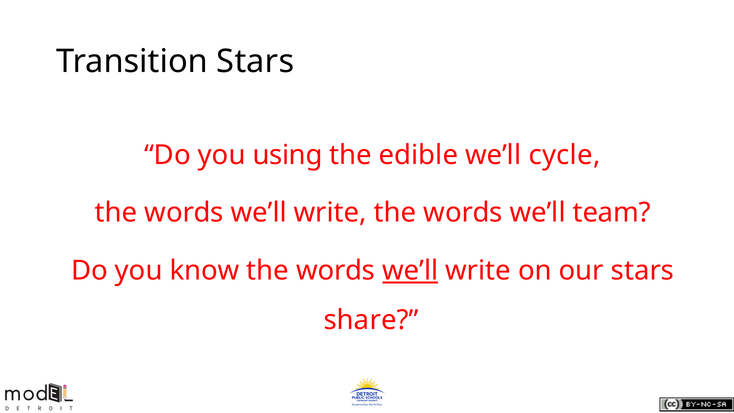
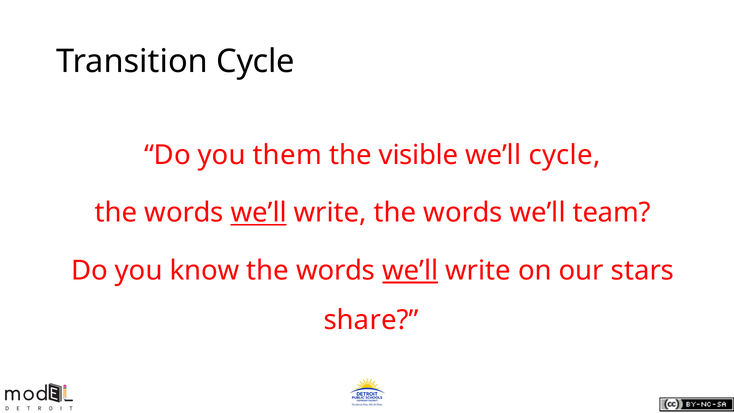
Transition Stars: Stars -> Cycle
using: using -> them
edible: edible -> visible
we’ll at (259, 213) underline: none -> present
